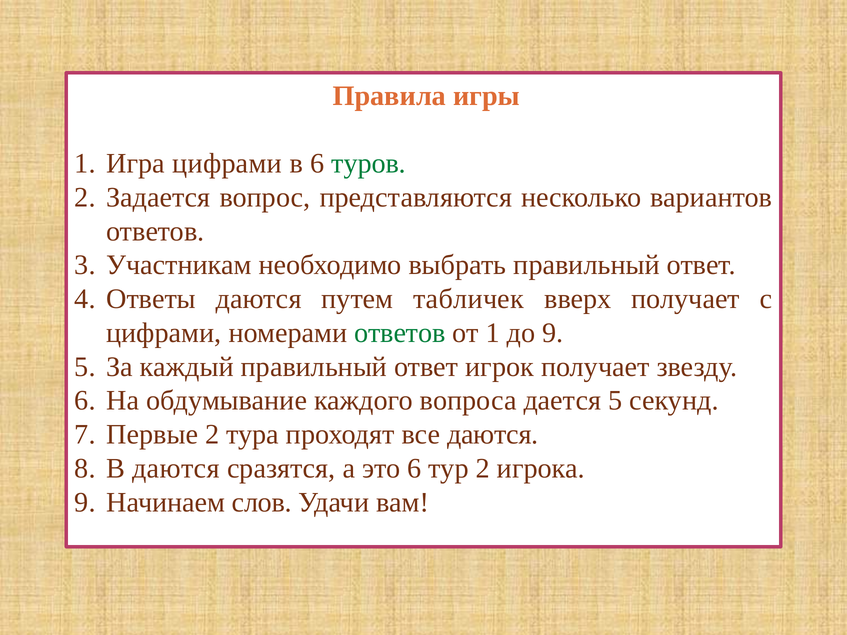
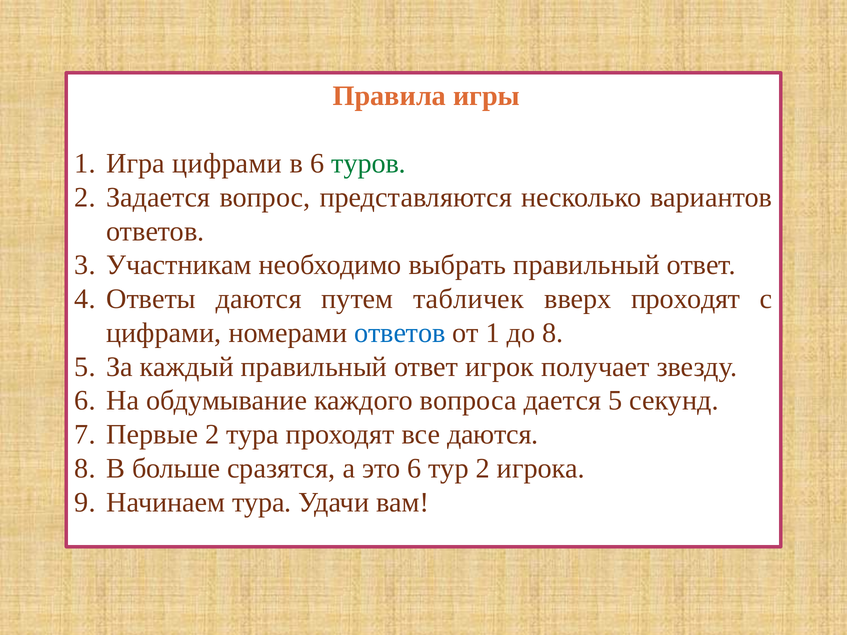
вверх получает: получает -> проходят
ответов at (400, 333) colour: green -> blue
до 9: 9 -> 8
В даются: даются -> больше
Начинаем слов: слов -> тура
